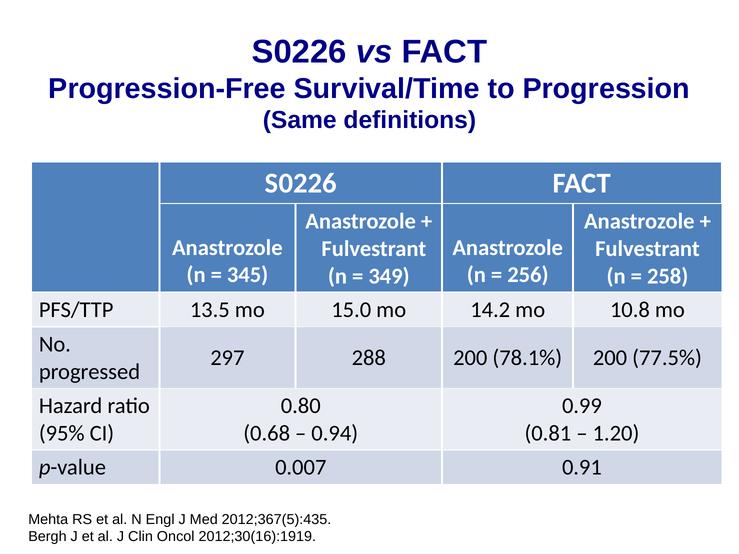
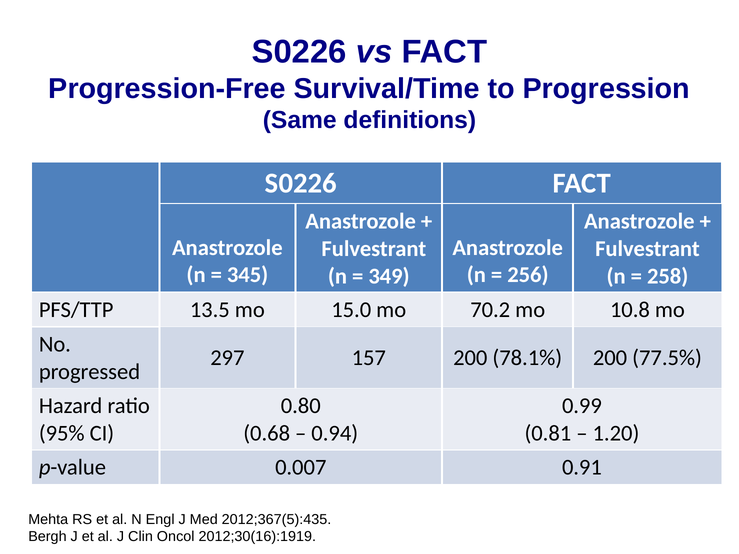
14.2: 14.2 -> 70.2
288: 288 -> 157
